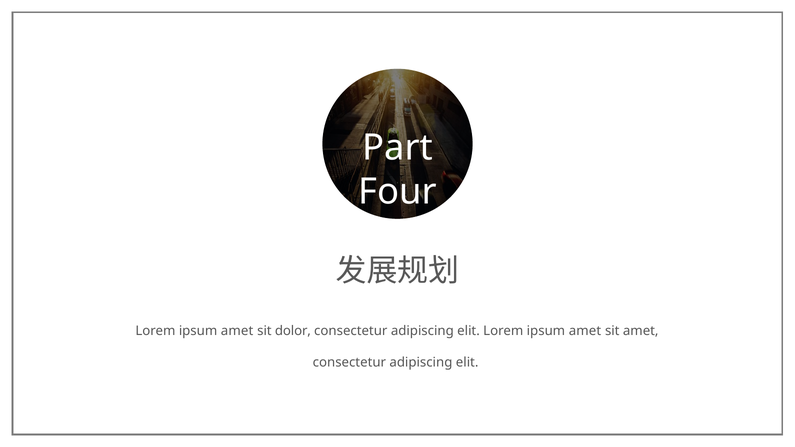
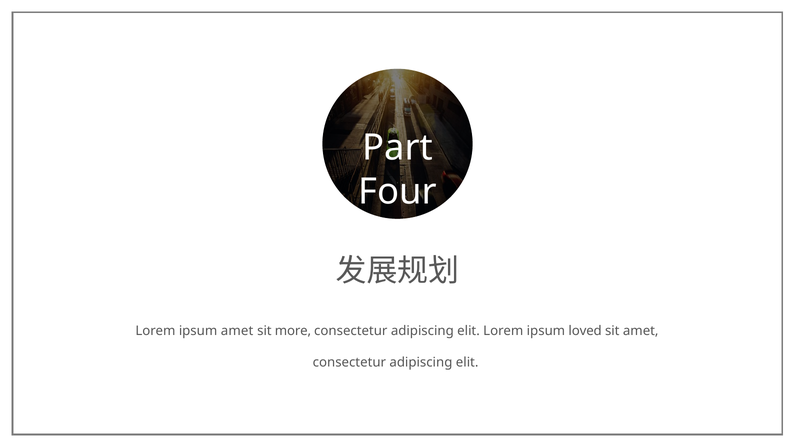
dolor: dolor -> more
elit Lorem ipsum amet: amet -> loved
